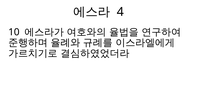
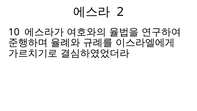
4: 4 -> 2
